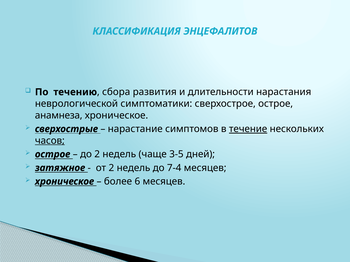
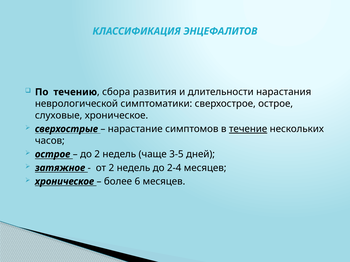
анамнеза: анамнеза -> слуховые
часов underline: present -> none
7-4: 7-4 -> 2-4
